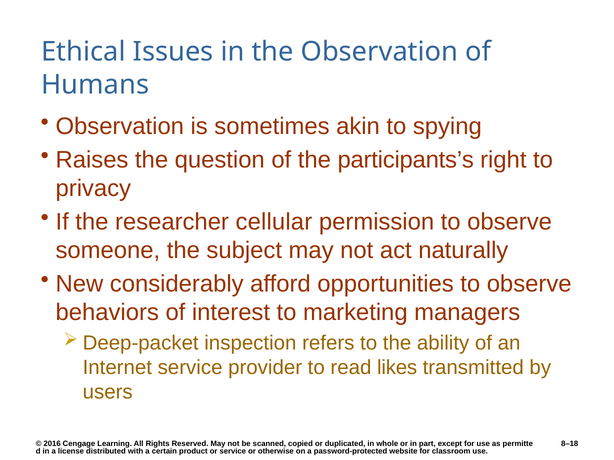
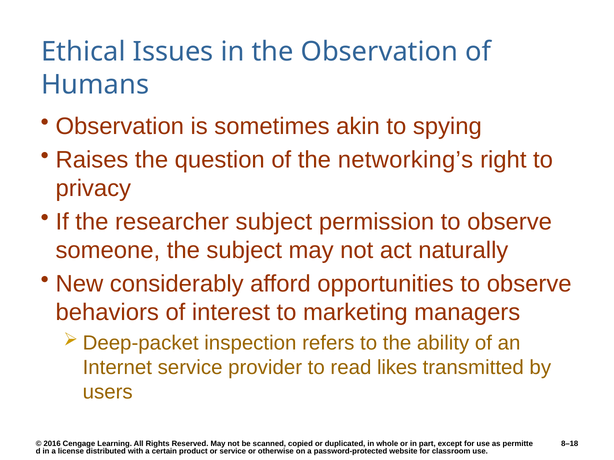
participants’s: participants’s -> networking’s
researcher cellular: cellular -> subject
